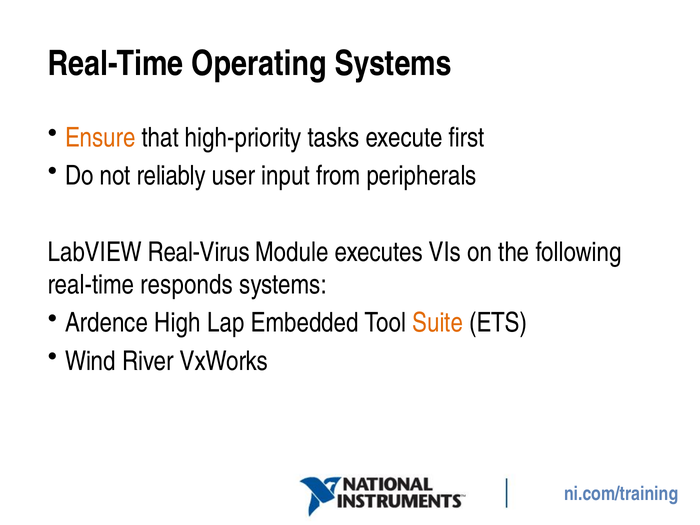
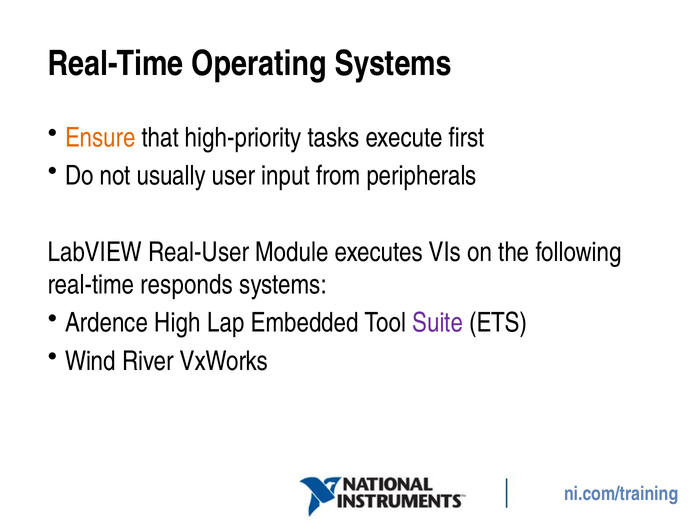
reliably: reliably -> usually
Real-Virus: Real-Virus -> Real-User
Suite colour: orange -> purple
